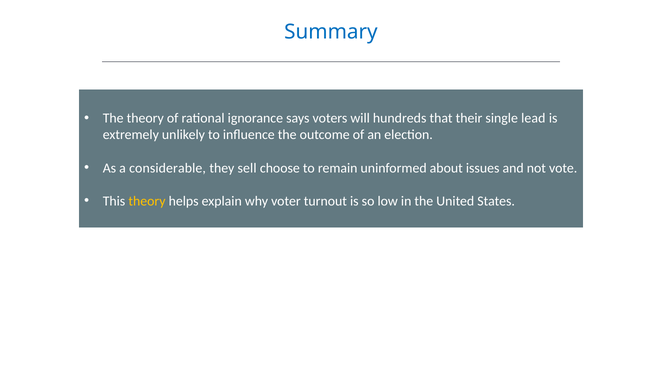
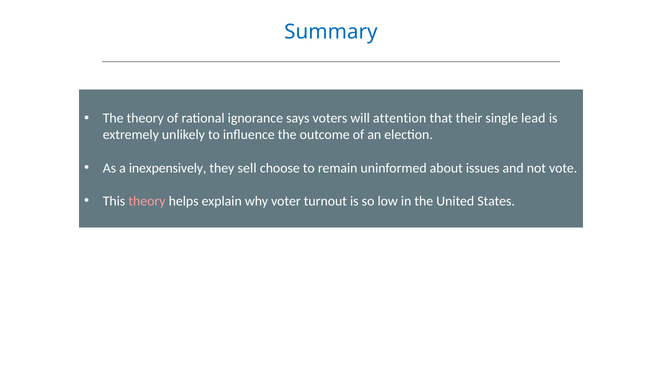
hundreds: hundreds -> attention
considerable: considerable -> inexpensively
theory at (147, 201) colour: yellow -> pink
